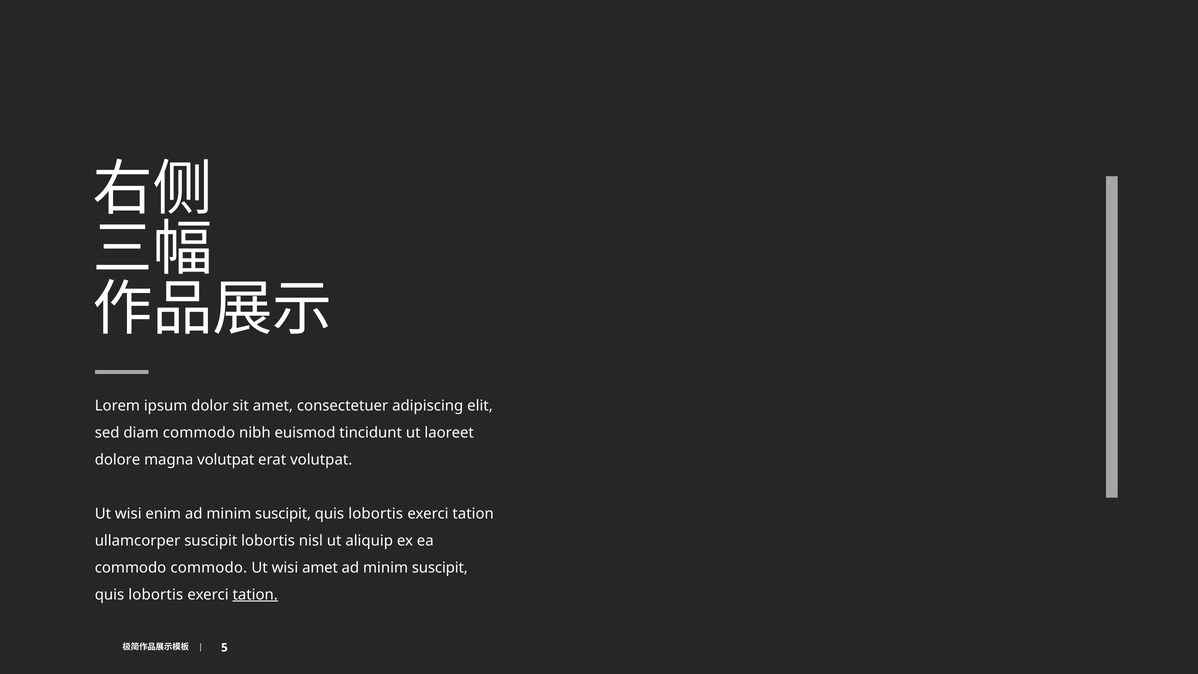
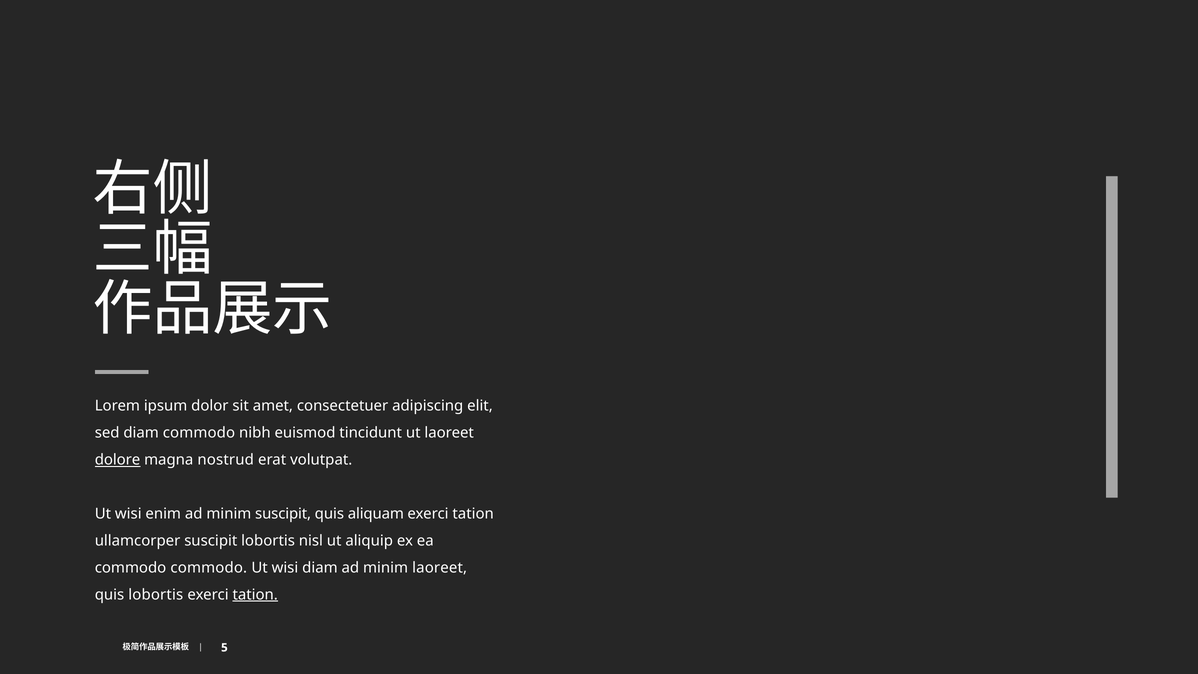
dolore underline: none -> present
magna volutpat: volutpat -> nostrud
lobortis at (376, 514): lobortis -> aliquam
wisi amet: amet -> diam
suscipit at (440, 568): suscipit -> laoreet
